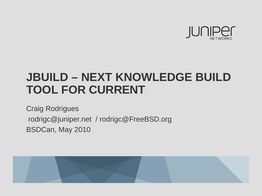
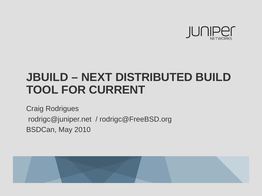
KNOWLEDGE: KNOWLEDGE -> DISTRIBUTED
